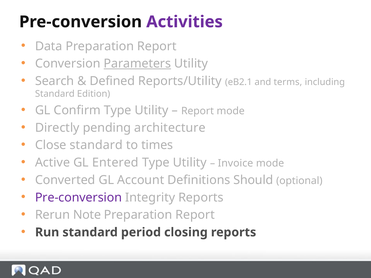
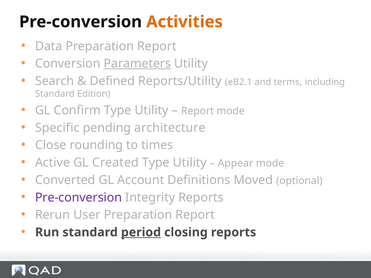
Activities colour: purple -> orange
Directly: Directly -> Specific
Close standard: standard -> rounding
Entered: Entered -> Created
Invoice: Invoice -> Appear
Should: Should -> Moved
Note: Note -> User
period underline: none -> present
